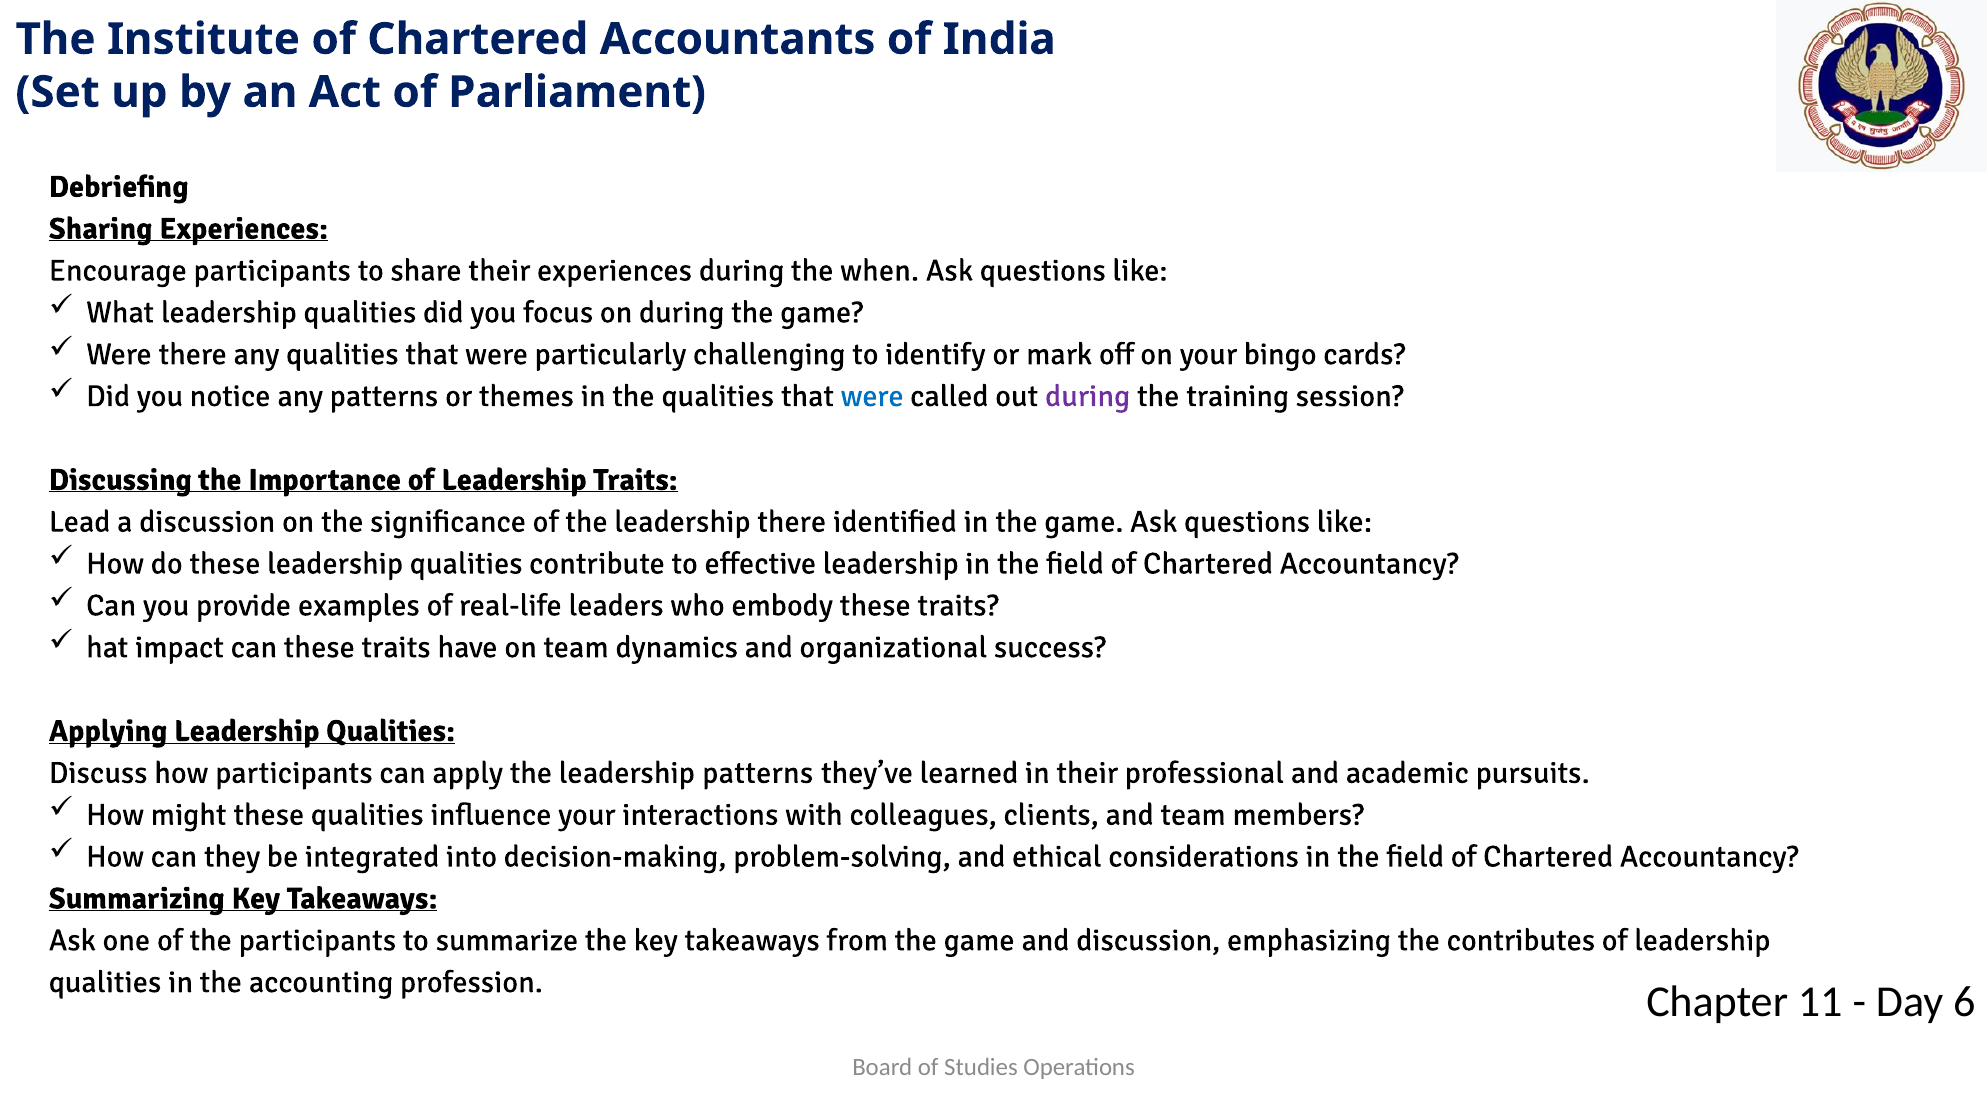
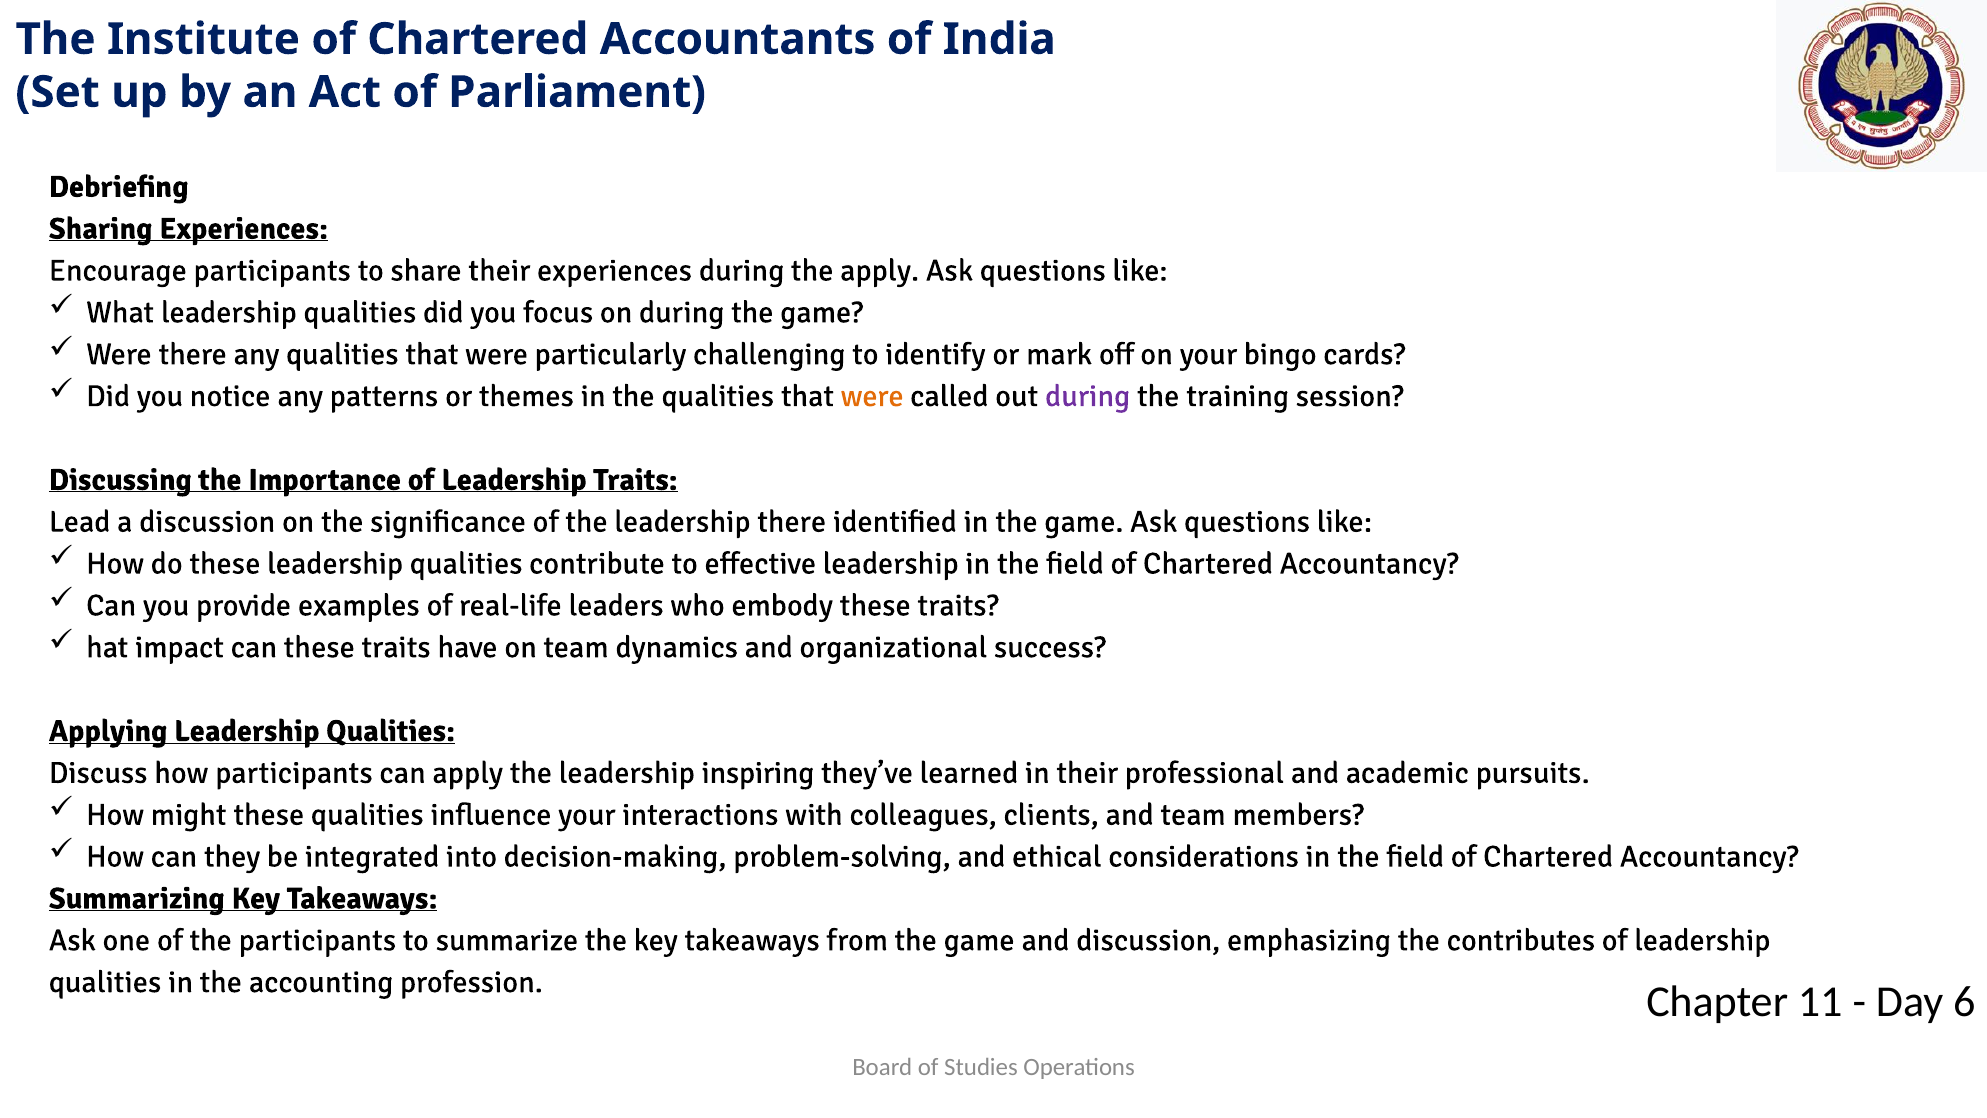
the when: when -> apply
were at (872, 396) colour: blue -> orange
leadership patterns: patterns -> inspiring
